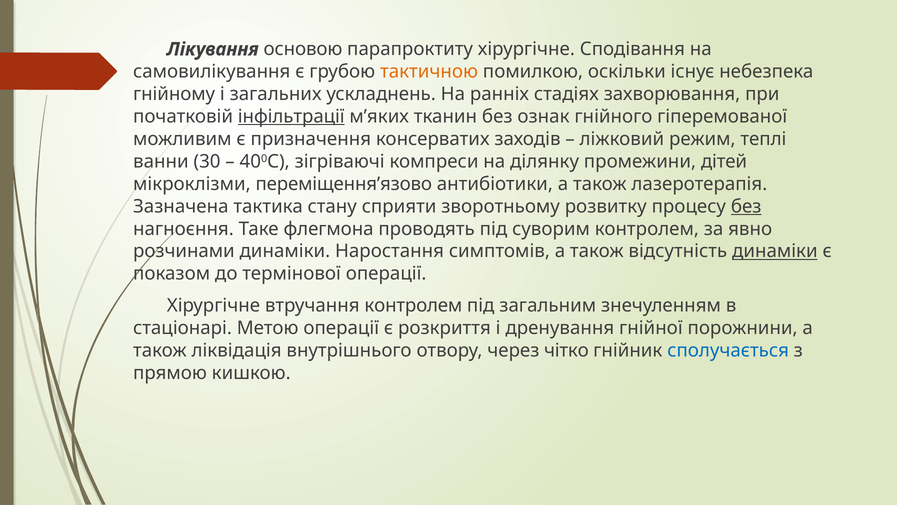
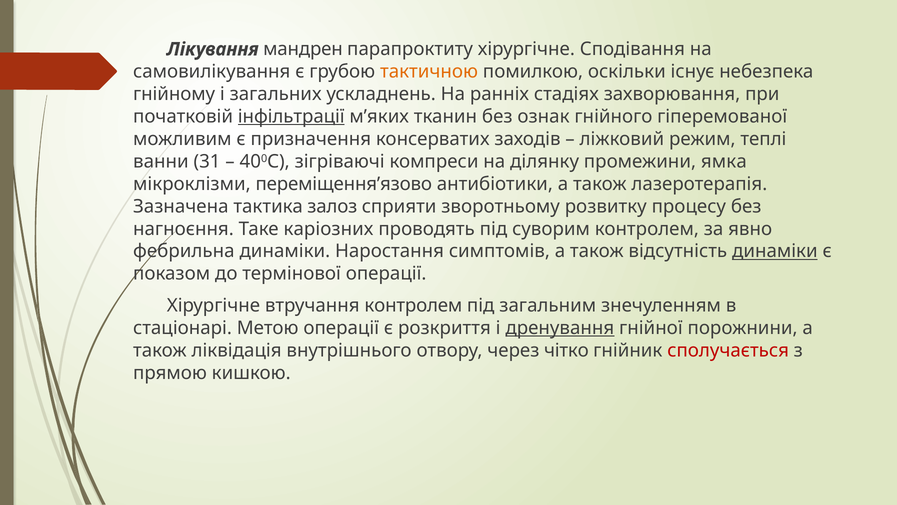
основою: основою -> мандрен
30: 30 -> 31
дітей: дітей -> ямка
стану: стану -> залоз
без at (746, 206) underline: present -> none
флегмона: флегмона -> каріозних
розчинами: розчинами -> фебрильна
дренування underline: none -> present
сполучається colour: blue -> red
